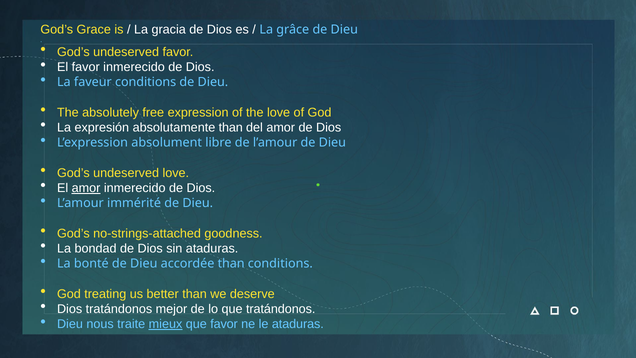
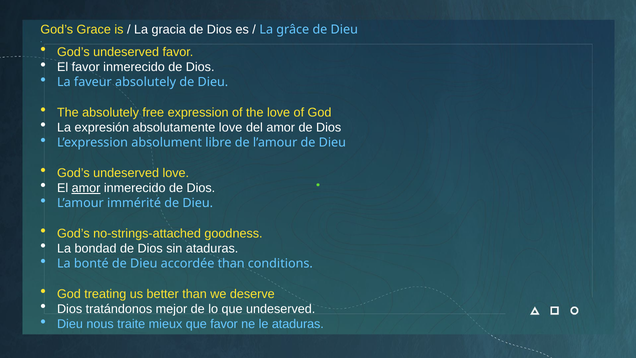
faveur conditions: conditions -> absolutely
absolutamente than: than -> love
que tratándonos: tratándonos -> undeserved
mieux underline: present -> none
